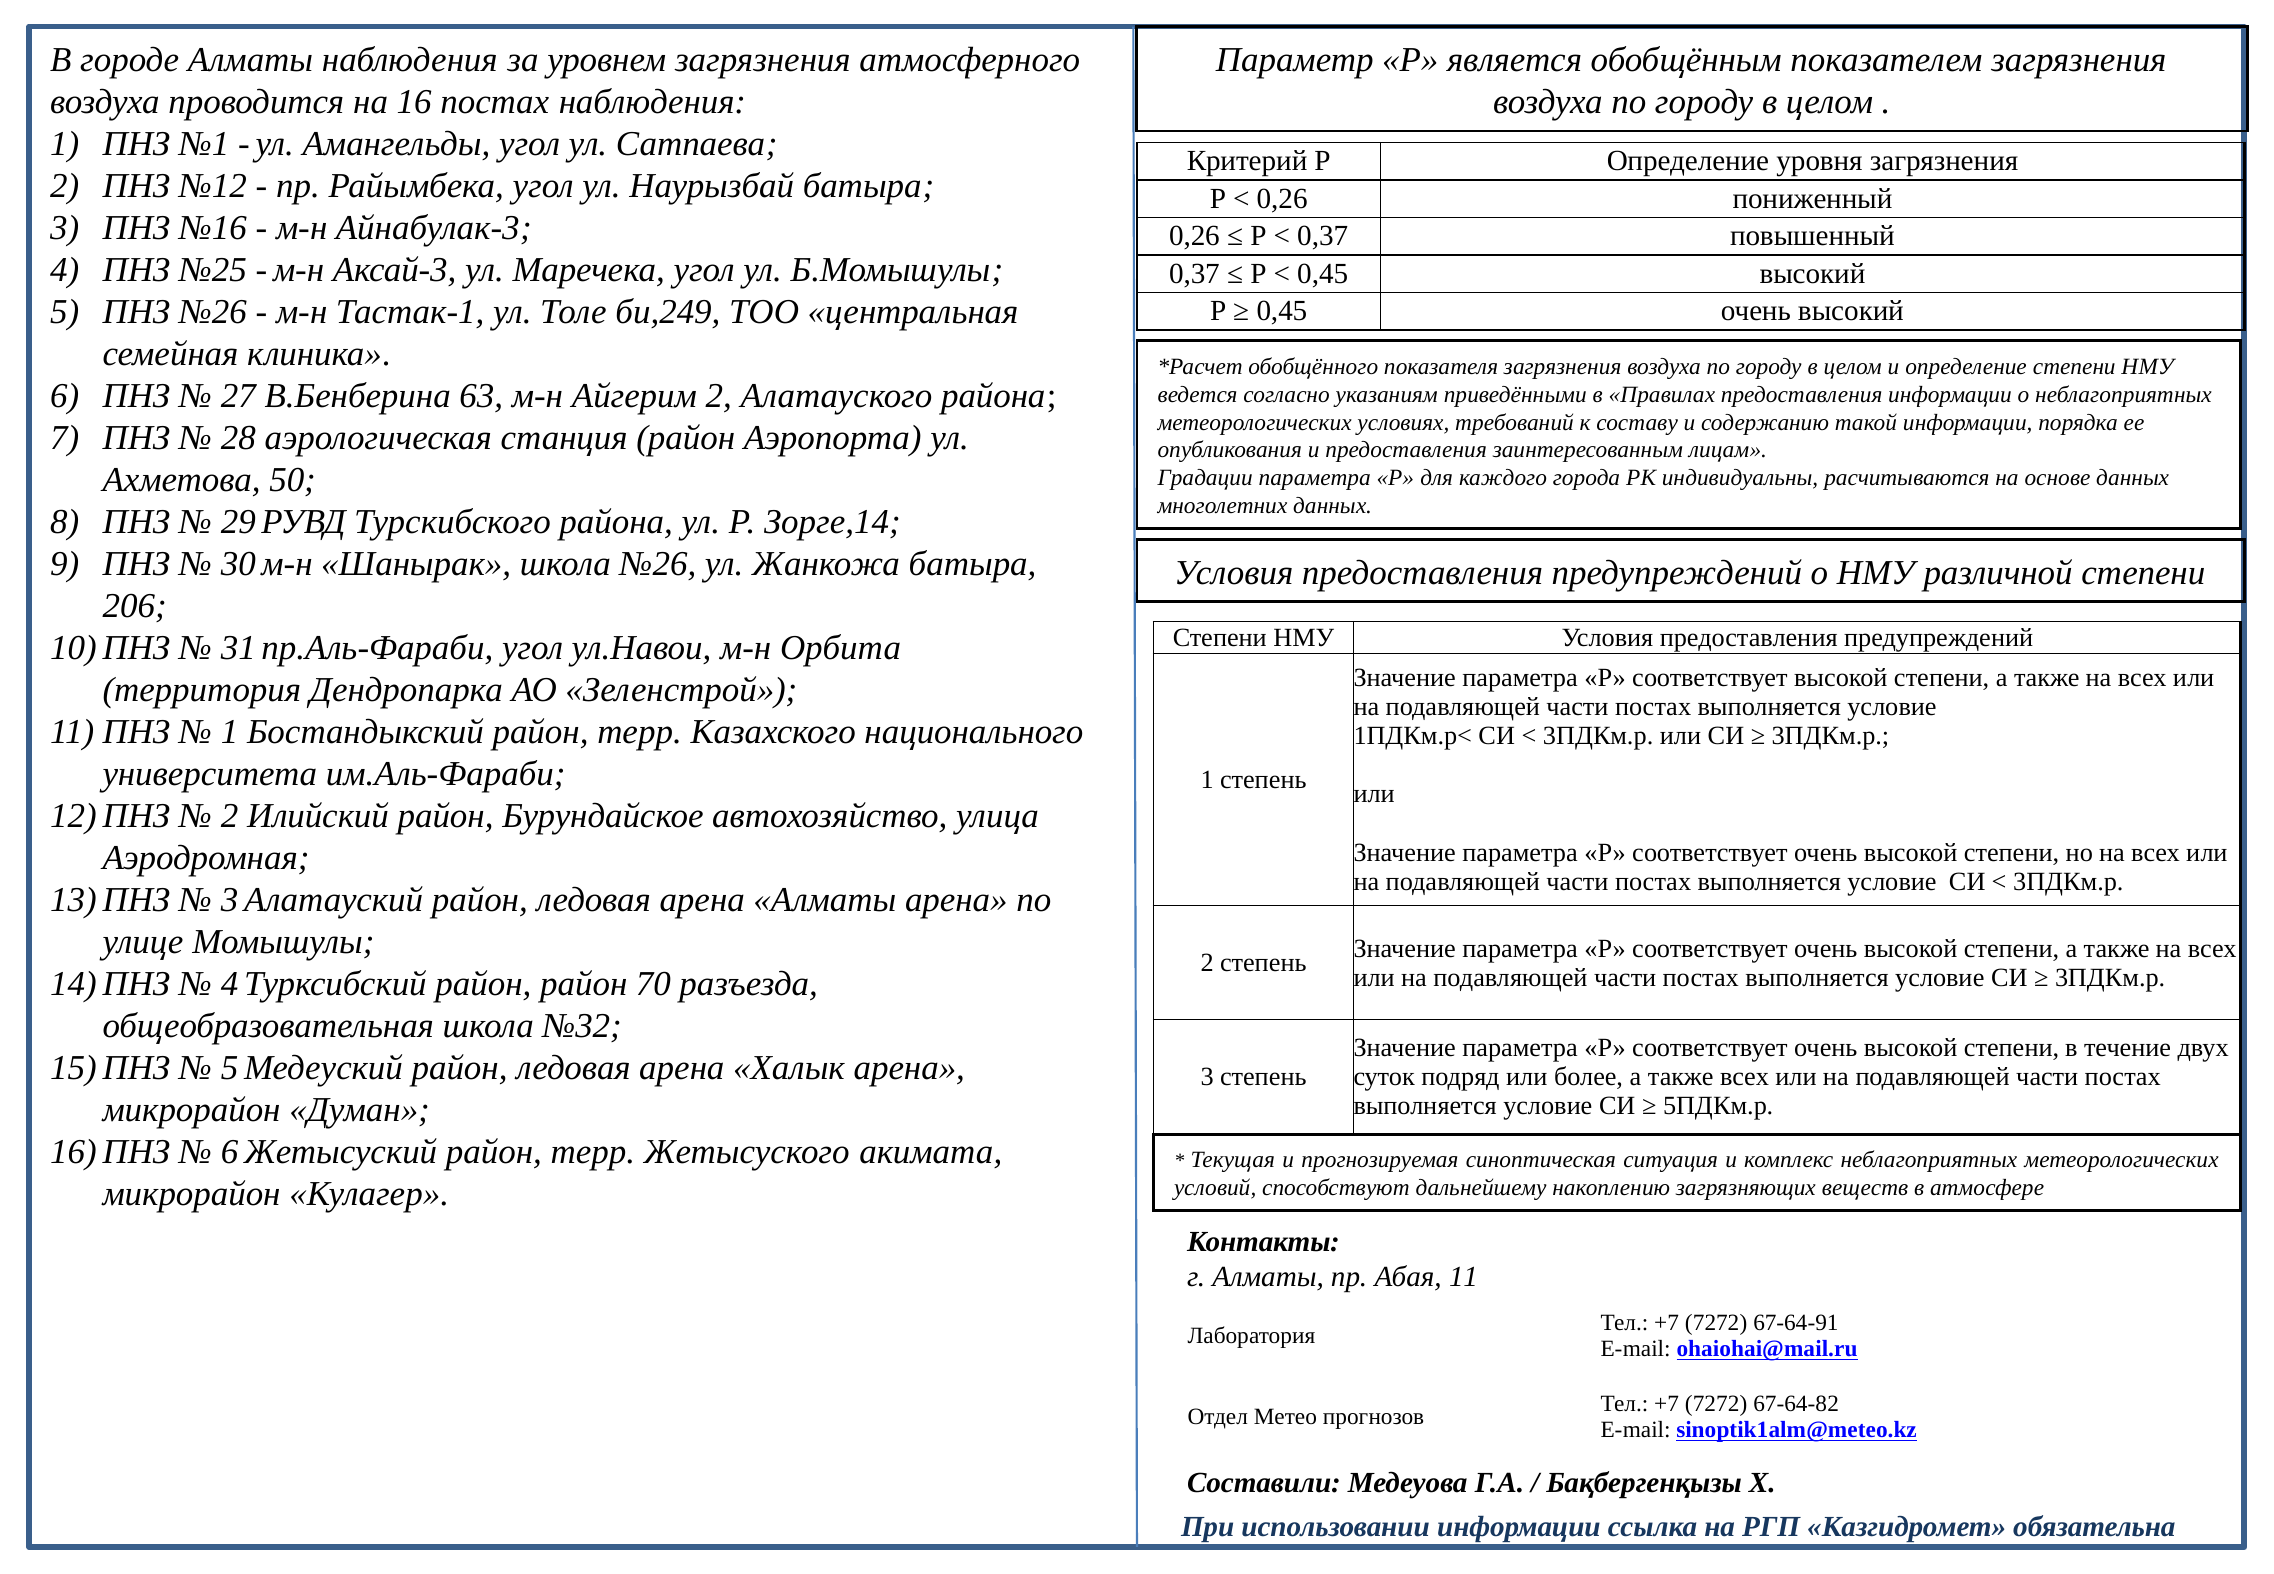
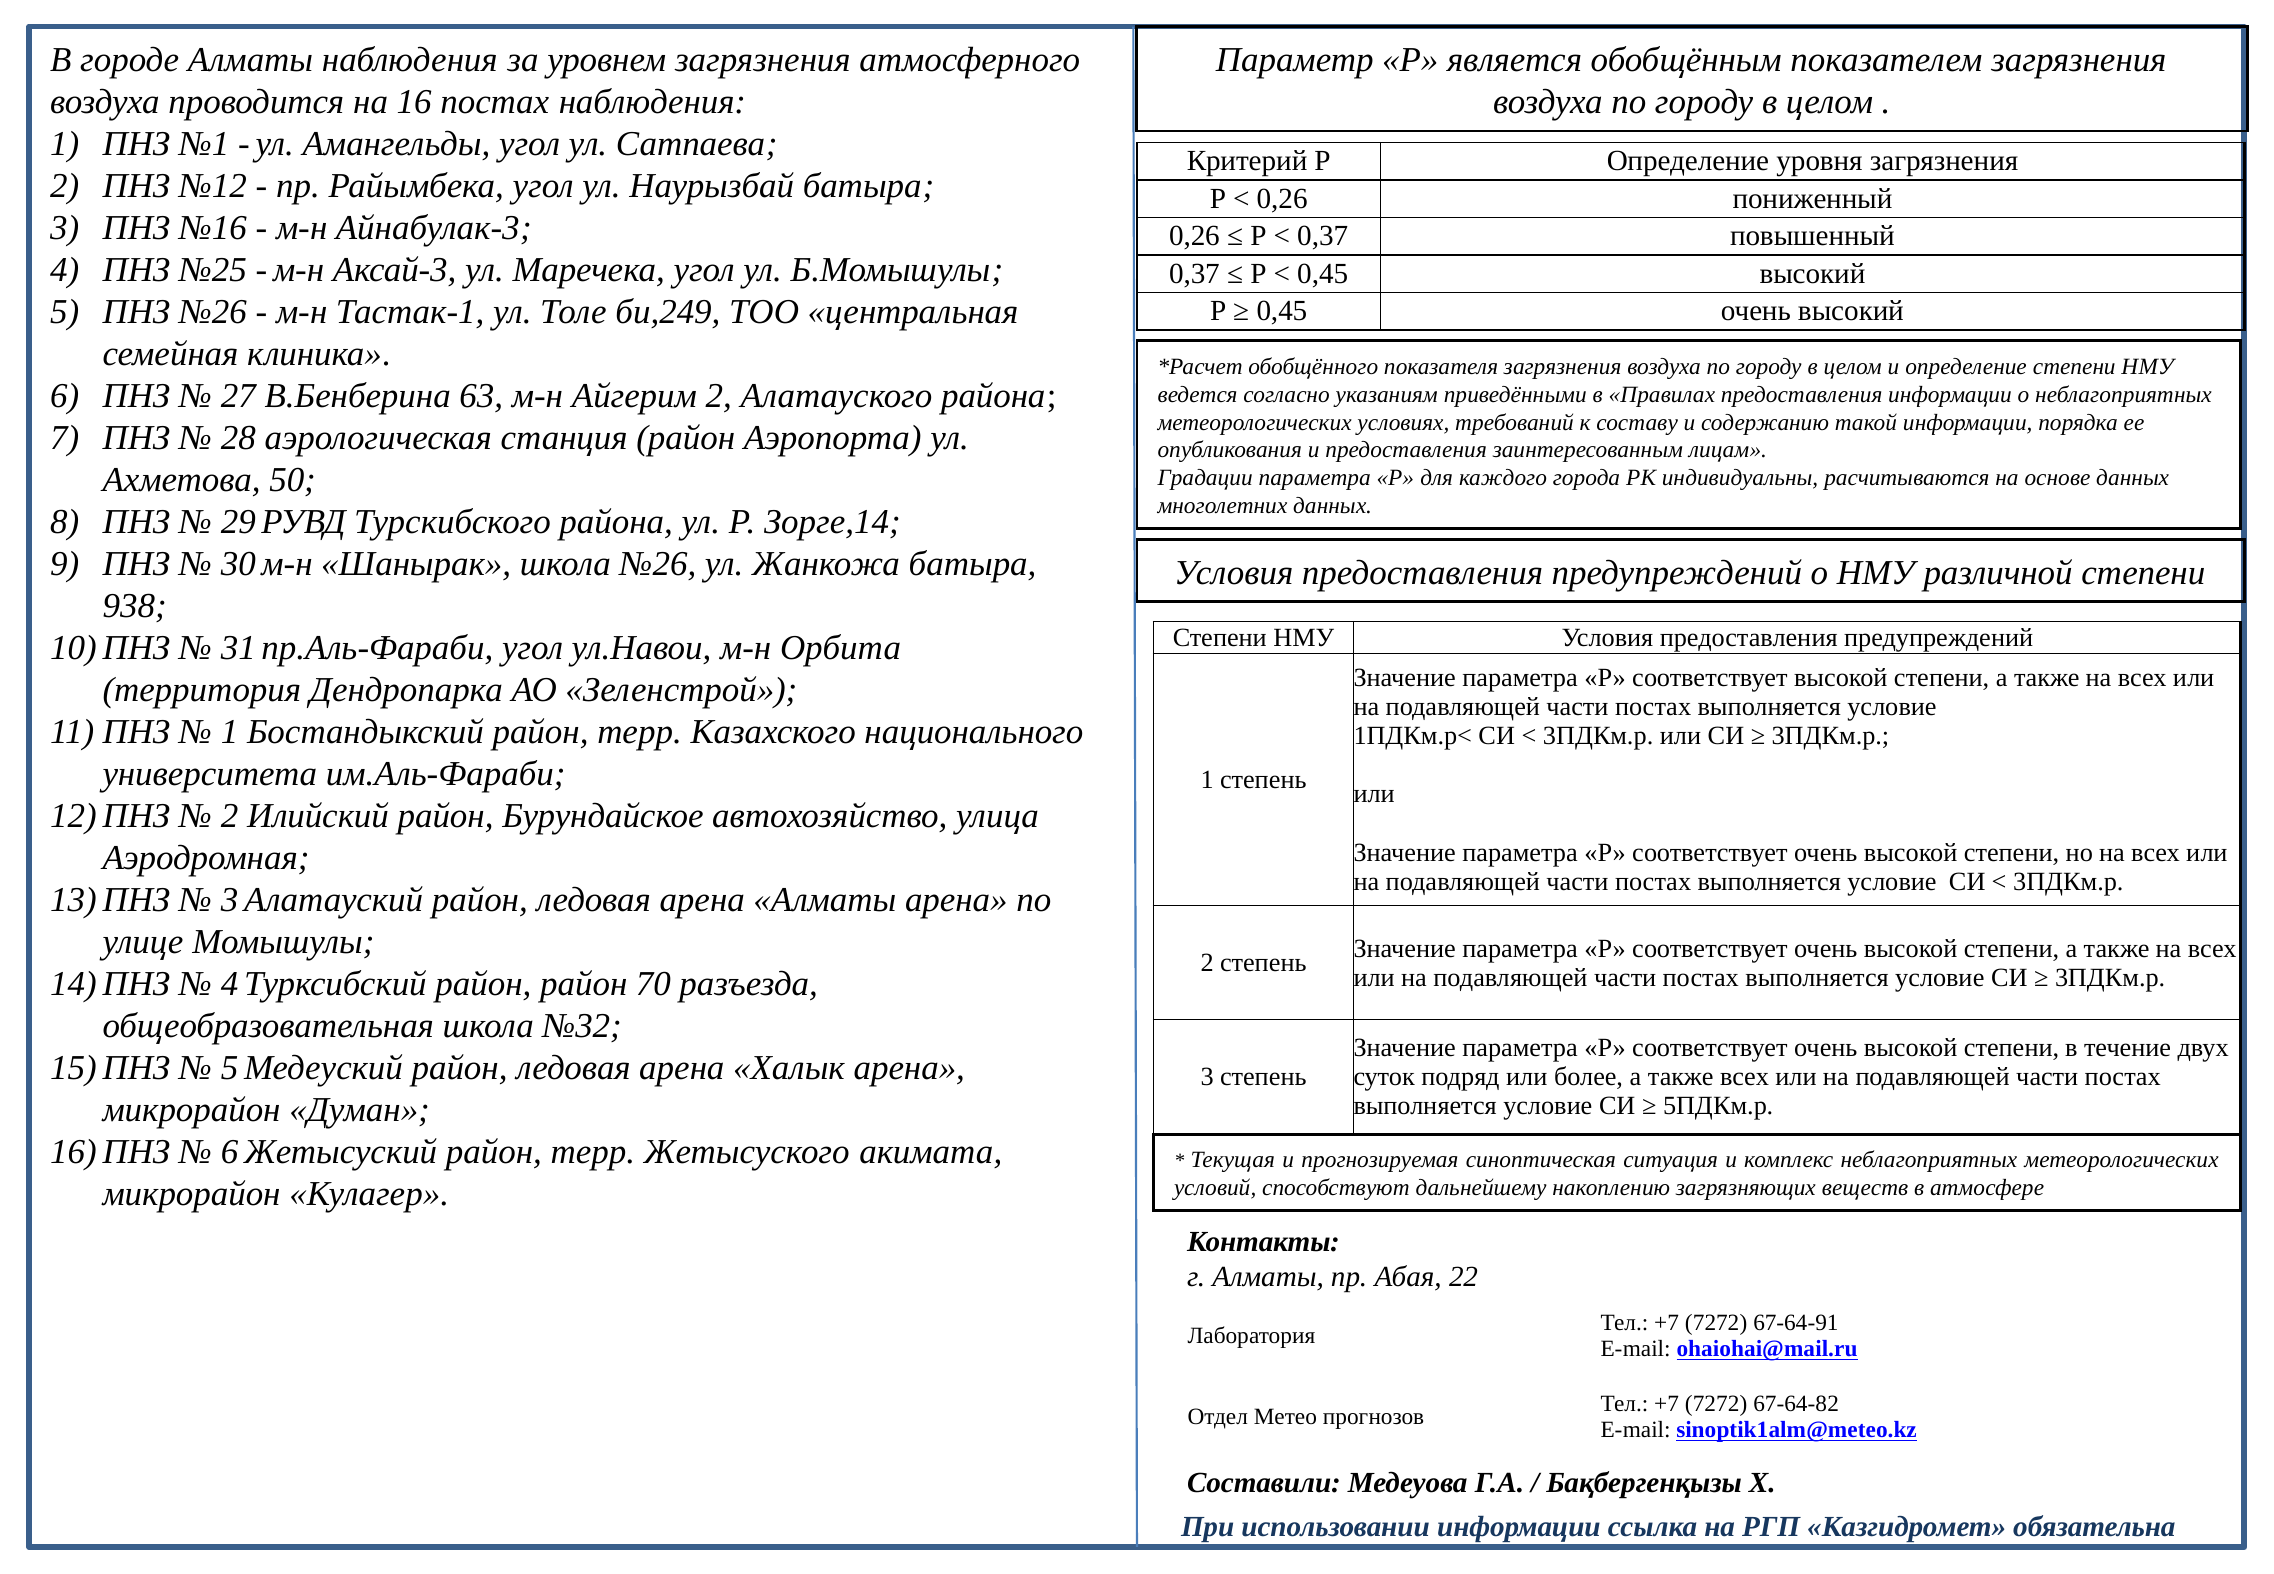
206: 206 -> 938
11: 11 -> 22
